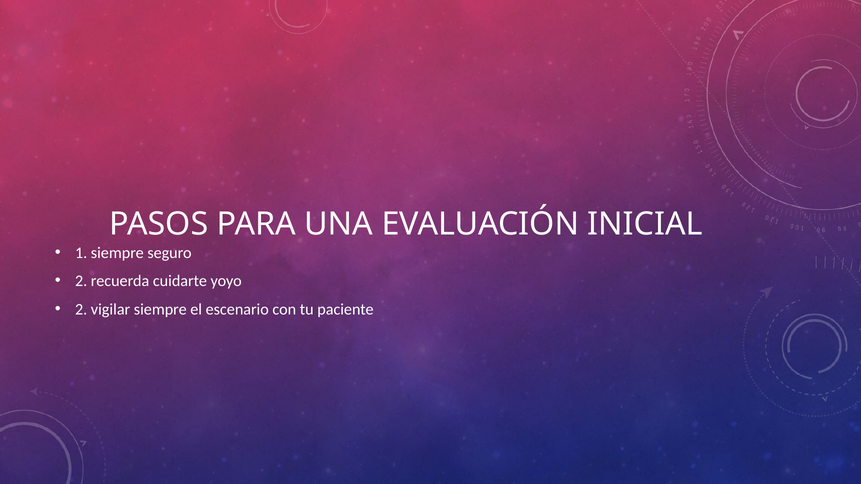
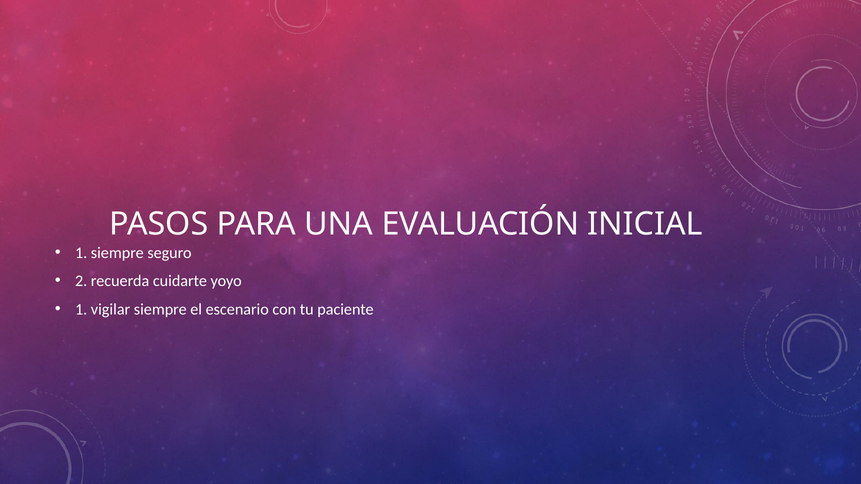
2 at (81, 310): 2 -> 1
